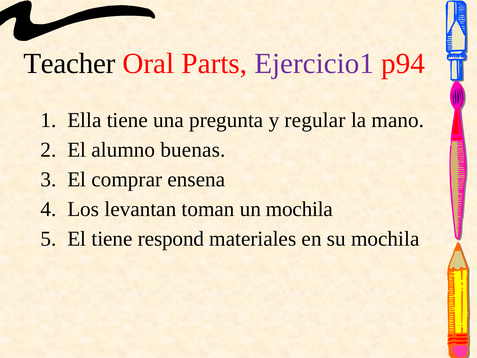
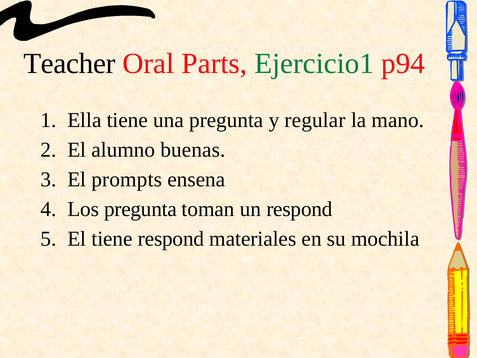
Ejercicio1 colour: purple -> green
comprar: comprar -> prompts
Los levantan: levantan -> pregunta
un mochila: mochila -> respond
